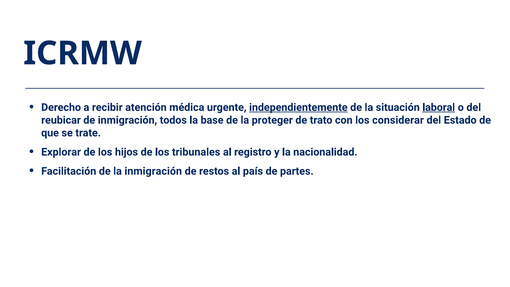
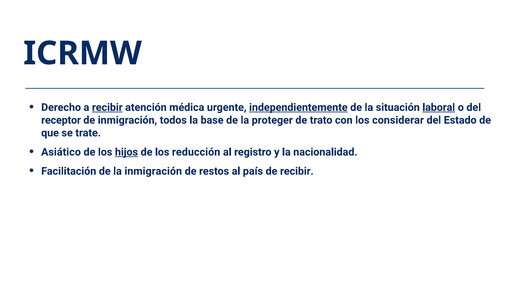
recibir at (107, 107) underline: none -> present
reubicar: reubicar -> receptor
Explorar: Explorar -> Asiático
hijos underline: none -> present
tribunales: tribunales -> reducción
de partes: partes -> recibir
